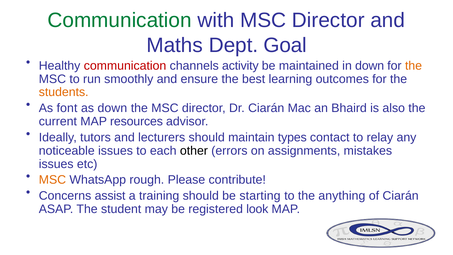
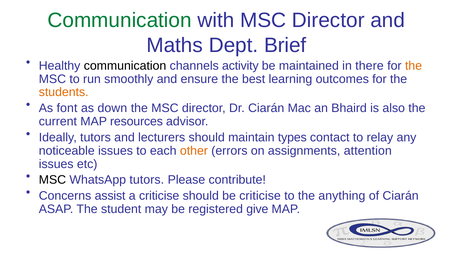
Goal: Goal -> Brief
communication at (125, 66) colour: red -> black
in down: down -> there
other colour: black -> orange
mistakes: mistakes -> attention
MSC at (52, 180) colour: orange -> black
WhatsApp rough: rough -> tutors
a training: training -> criticise
be starting: starting -> criticise
look: look -> give
